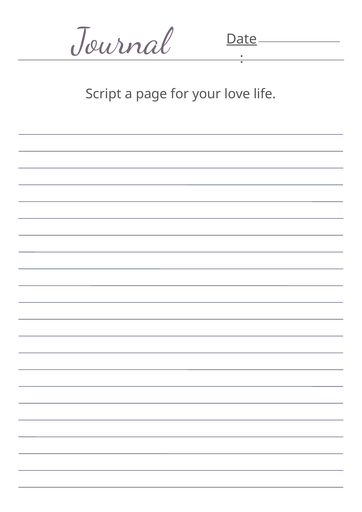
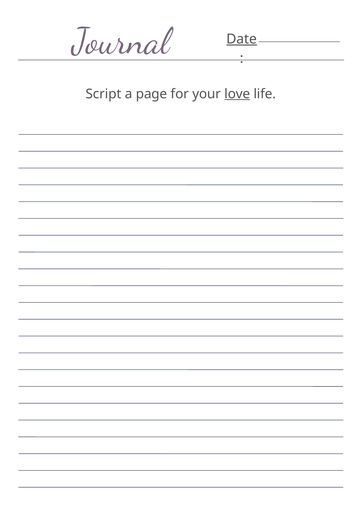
love underline: none -> present
